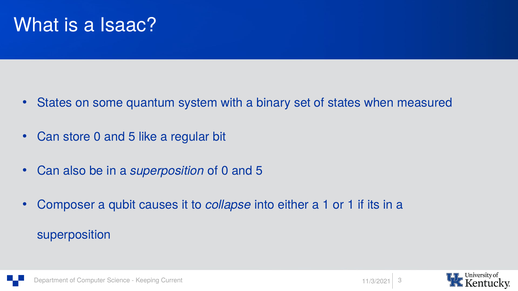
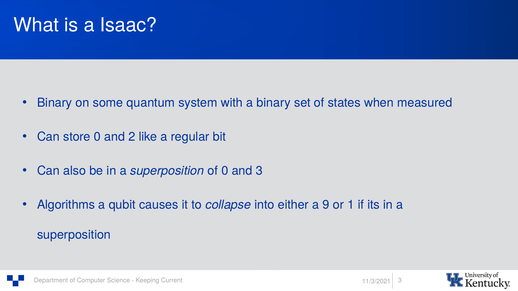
States at (55, 103): States -> Binary
store 0 and 5: 5 -> 2
of 0 and 5: 5 -> 3
Composer: Composer -> Algorithms
a 1: 1 -> 9
